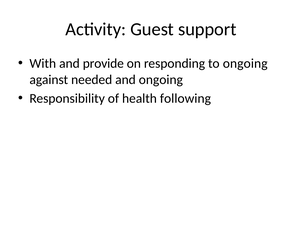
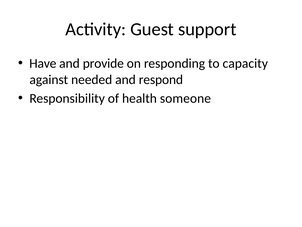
With: With -> Have
to ongoing: ongoing -> capacity
and ongoing: ongoing -> respond
following: following -> someone
